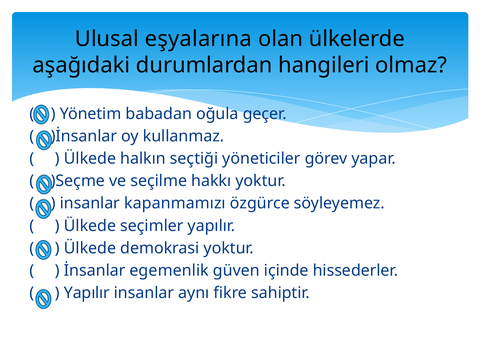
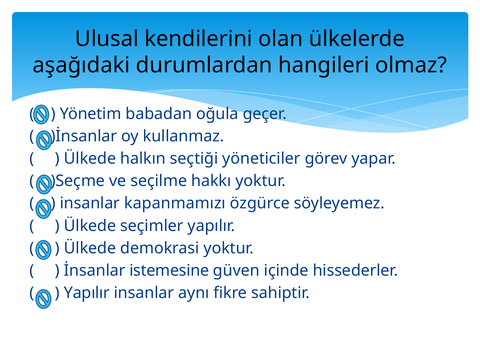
eşyalarına: eşyalarına -> kendilerini
egemenlik: egemenlik -> istemesine
